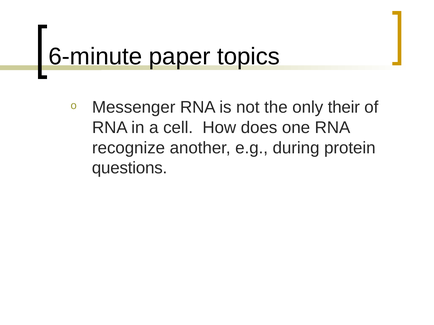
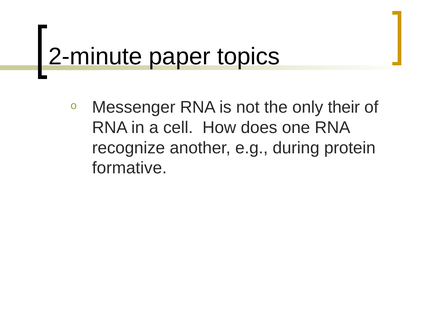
6-minute: 6-minute -> 2-minute
questions: questions -> formative
